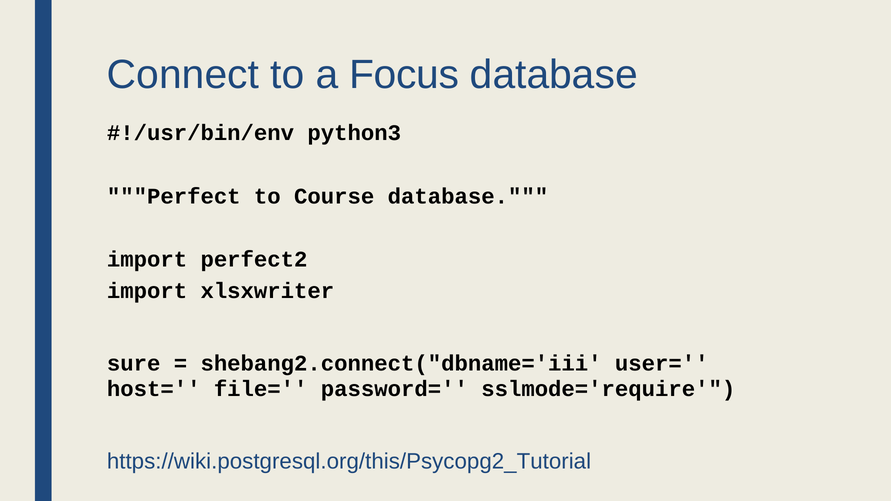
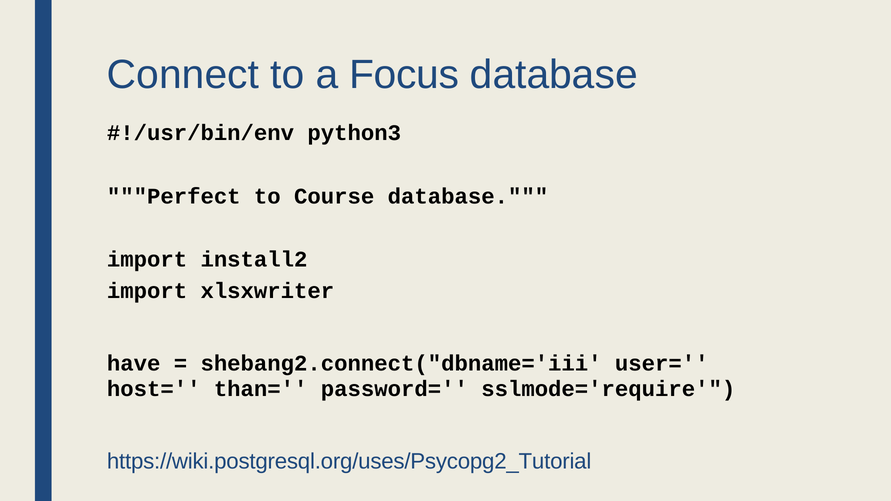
perfect2: perfect2 -> install2
sure: sure -> have
file=: file= -> than=
https://wiki.postgresql.org/this/Psycopg2_Tutorial: https://wiki.postgresql.org/this/Psycopg2_Tutorial -> https://wiki.postgresql.org/uses/Psycopg2_Tutorial
